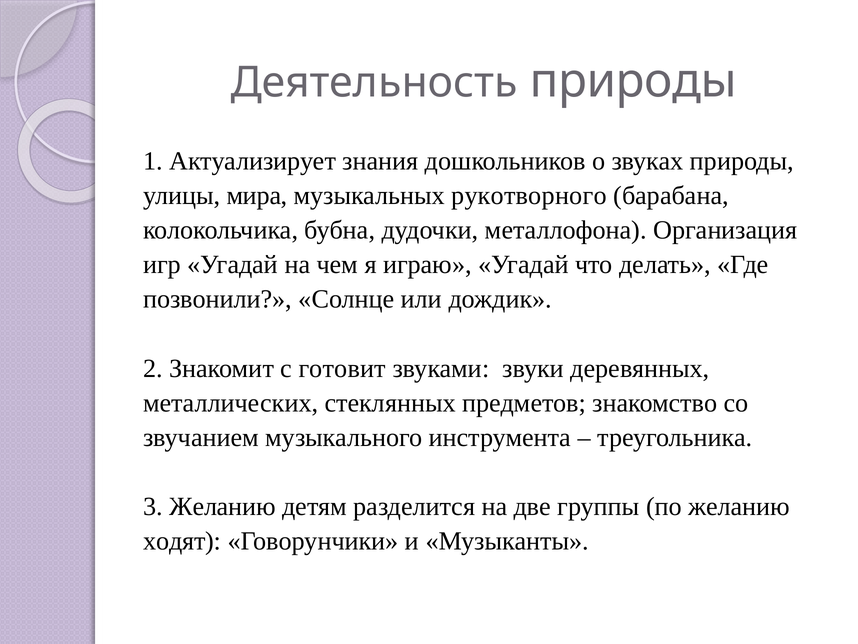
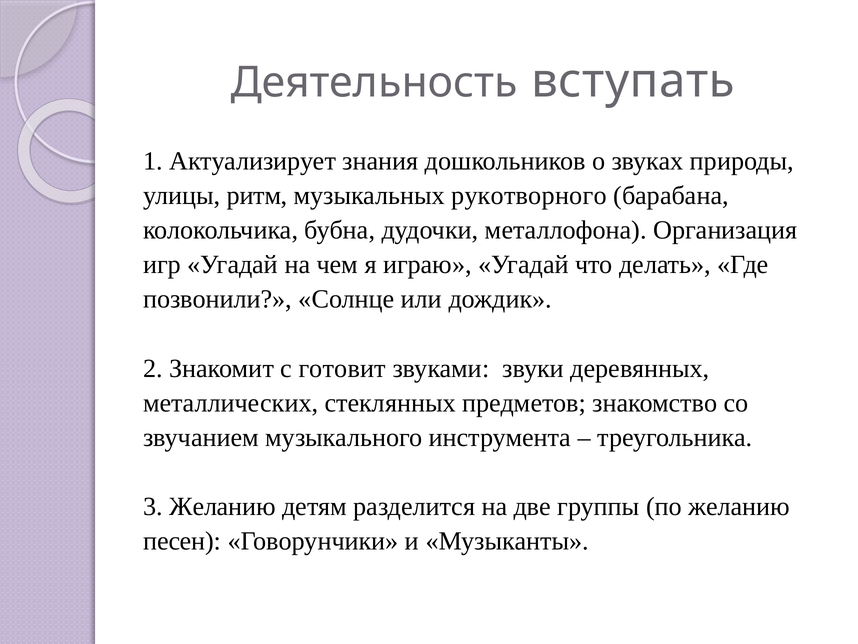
Деятельность природы: природы -> вступать
мира: мира -> ритм
ходят: ходят -> песен
